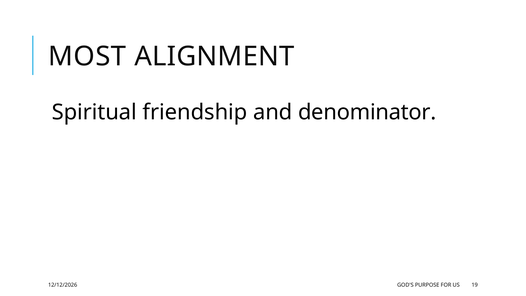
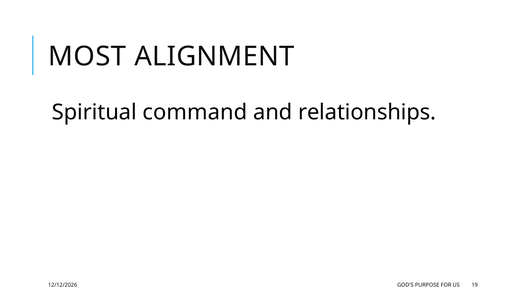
friendship: friendship -> command
denominator: denominator -> relationships
